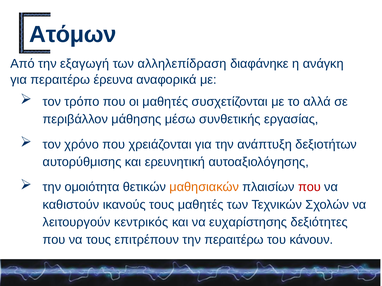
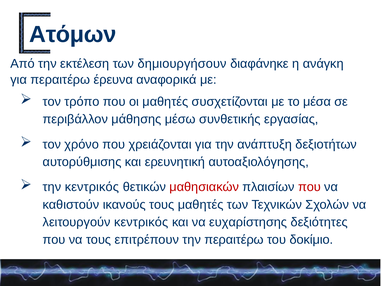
εξαγωγή: εξαγωγή -> εκτέλεση
αλληλεπίδραση: αλληλεπίδραση -> δημιουργήσουν
αλλά: αλλά -> μέσα
την ομοιότητα: ομοιότητα -> κεντρικός
μαθησιακών colour: orange -> red
κάνουν: κάνουν -> δοκίμιο
